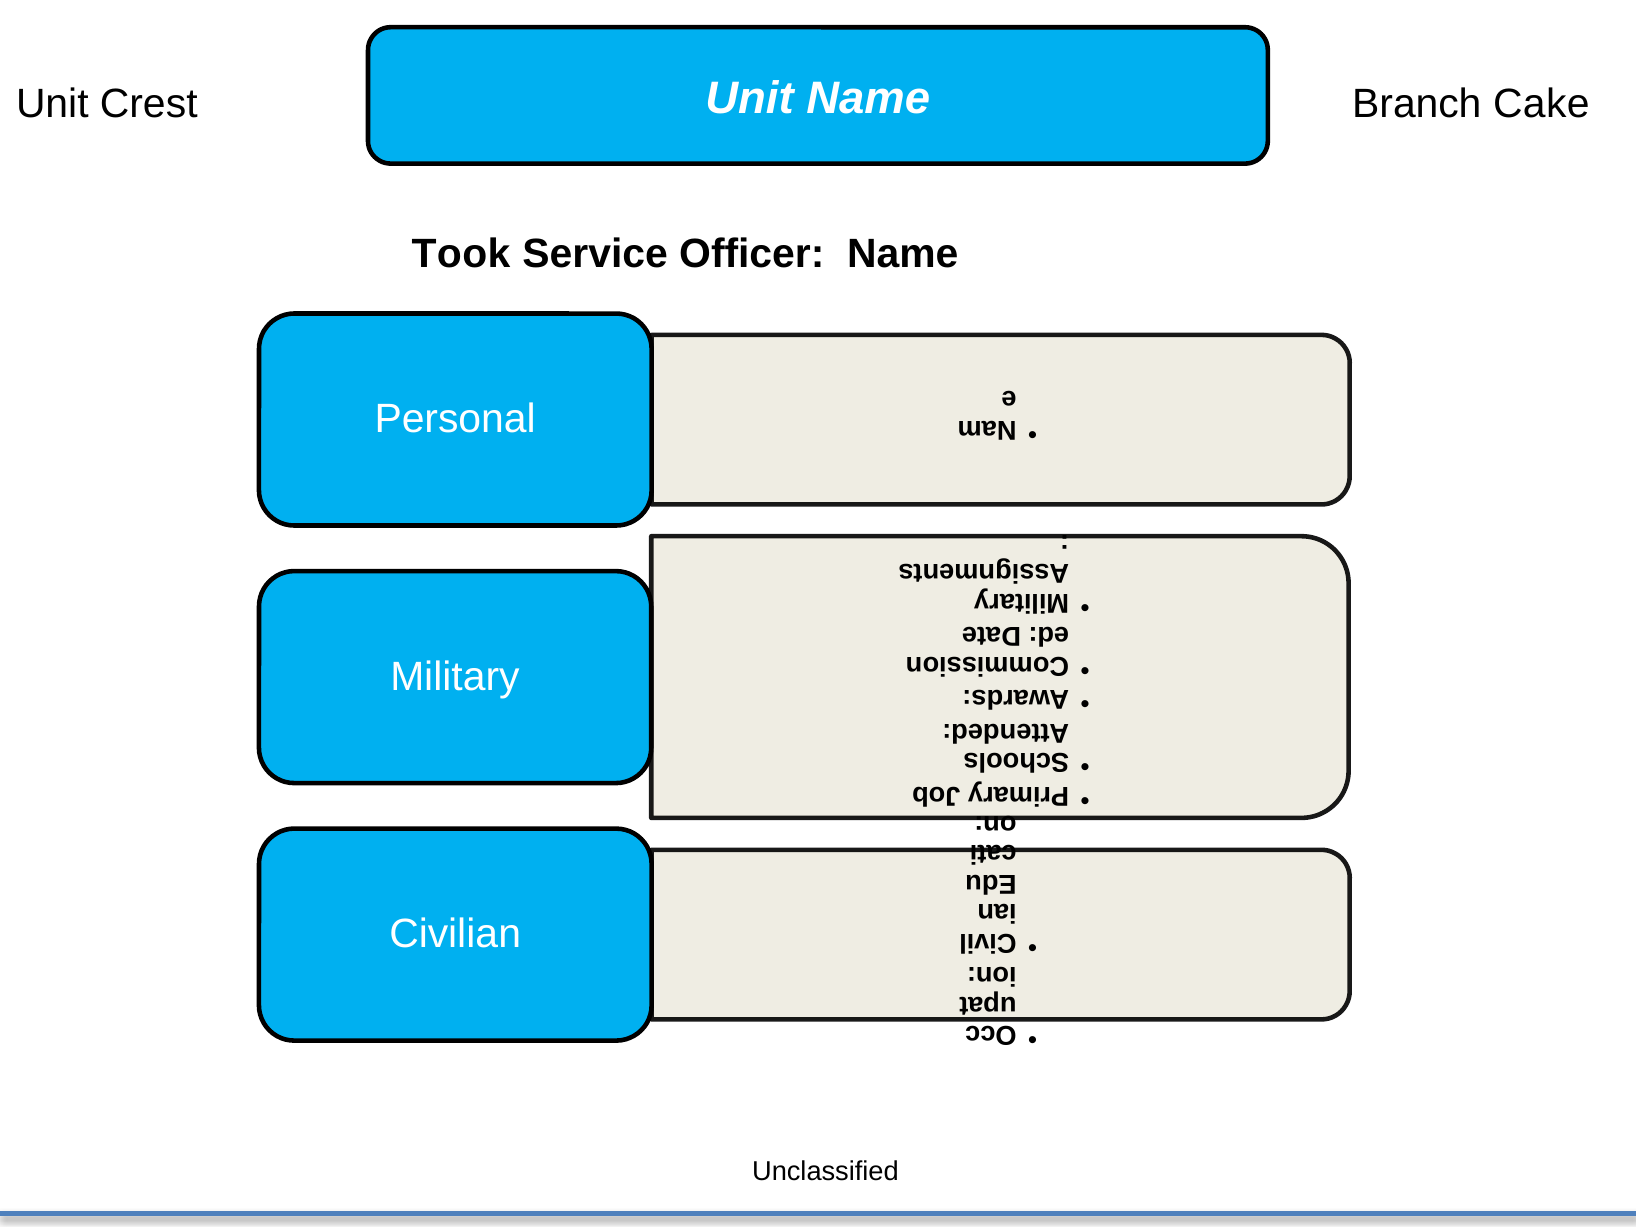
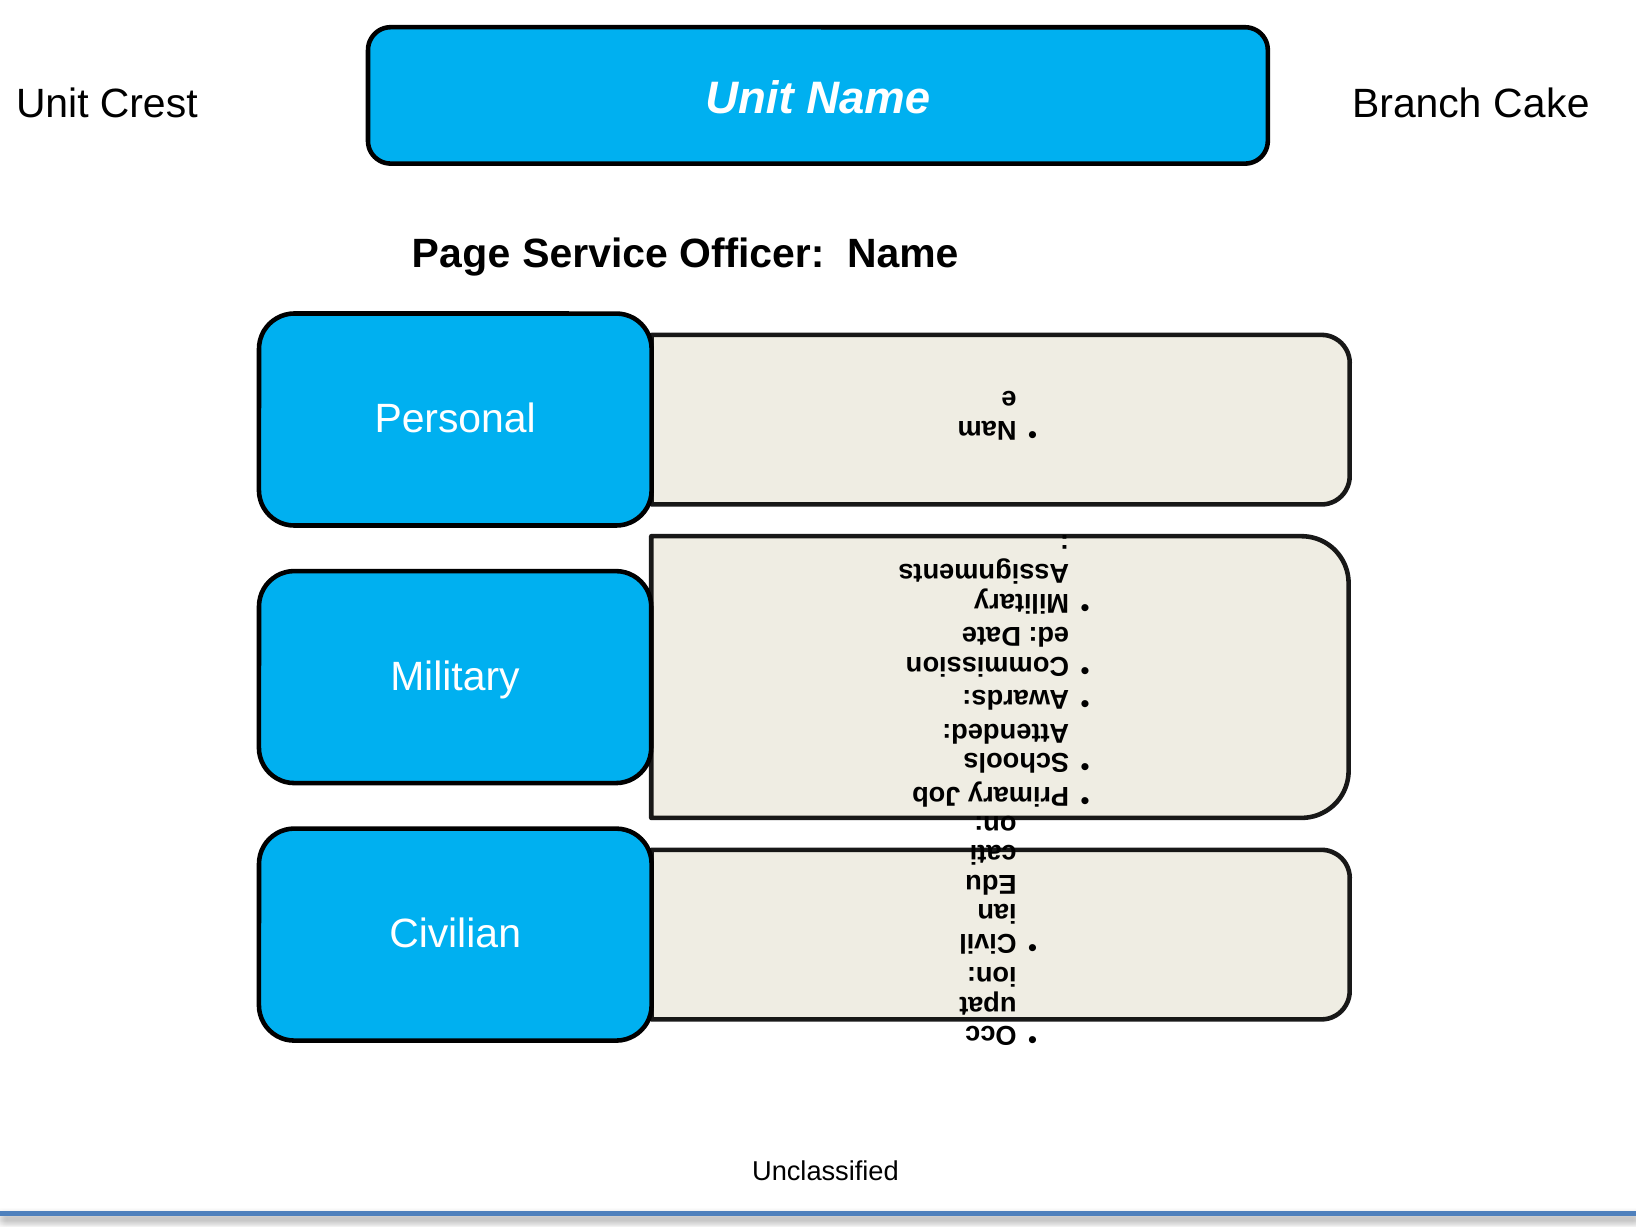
Took: Took -> Page
